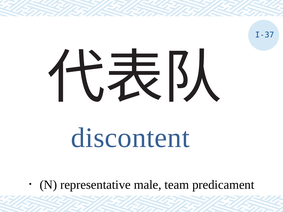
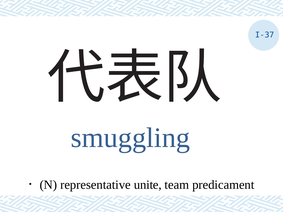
discontent: discontent -> smuggling
male: male -> unite
